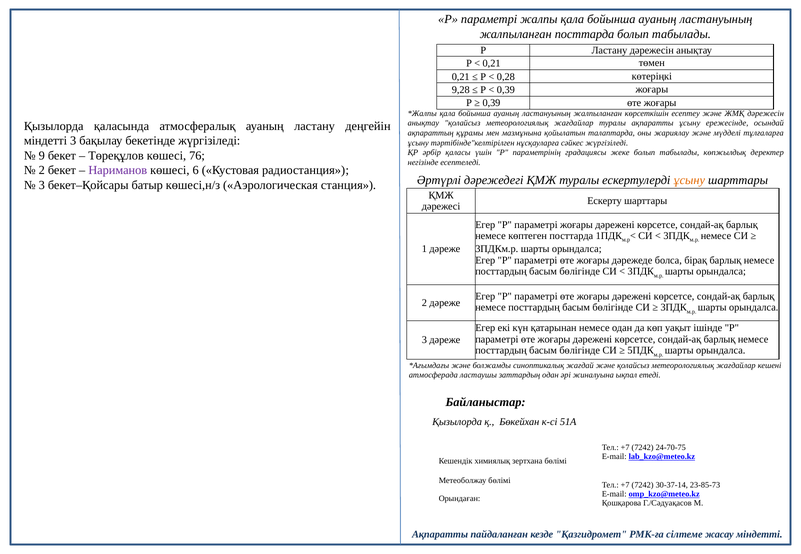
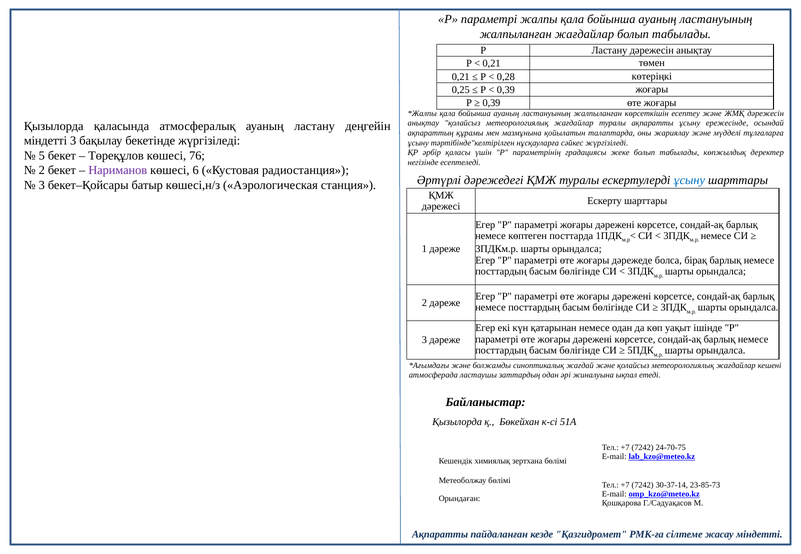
жалпыланған посттарда: посттарда -> жағдайлар
9,28: 9,28 -> 0,25
9: 9 -> 5
ұсыну at (689, 180) colour: orange -> blue
